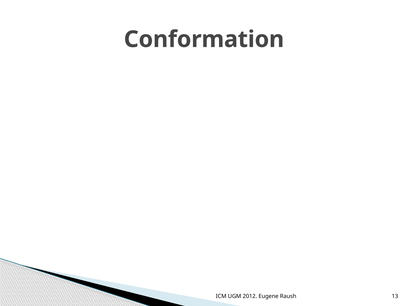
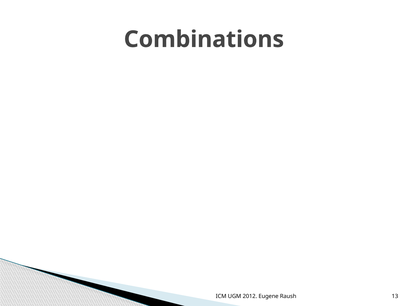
Conformation: Conformation -> Combinations
